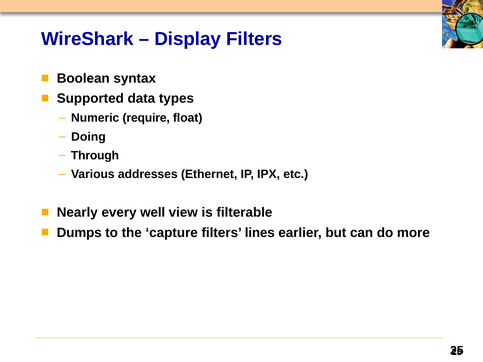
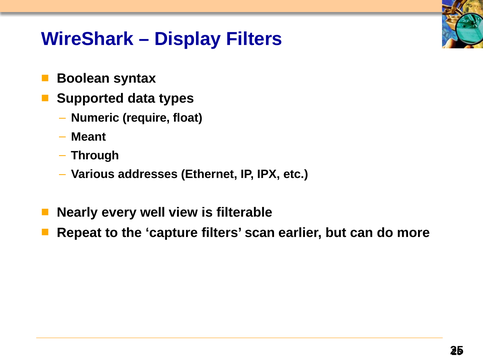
Doing: Doing -> Meant
Dumps: Dumps -> Repeat
lines: lines -> scan
